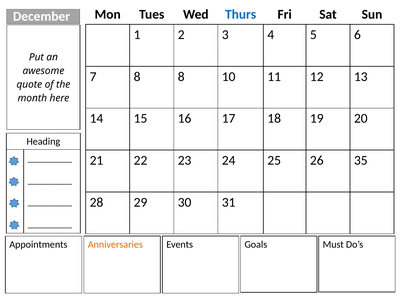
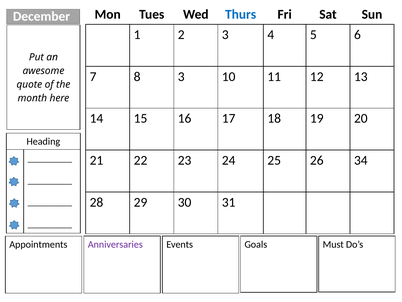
8 8: 8 -> 3
35: 35 -> 34
Anniversaries colour: orange -> purple
